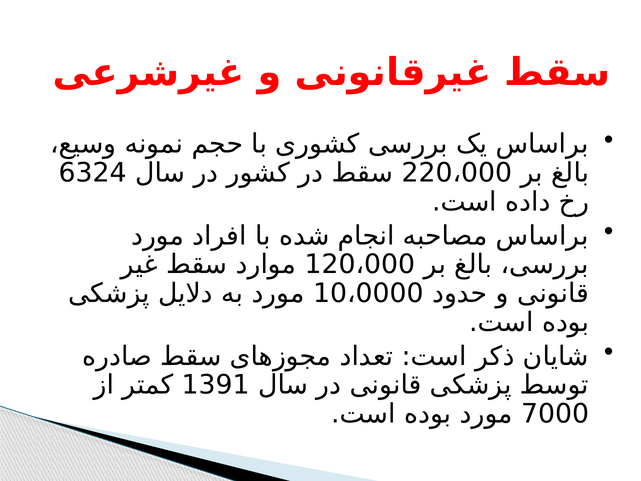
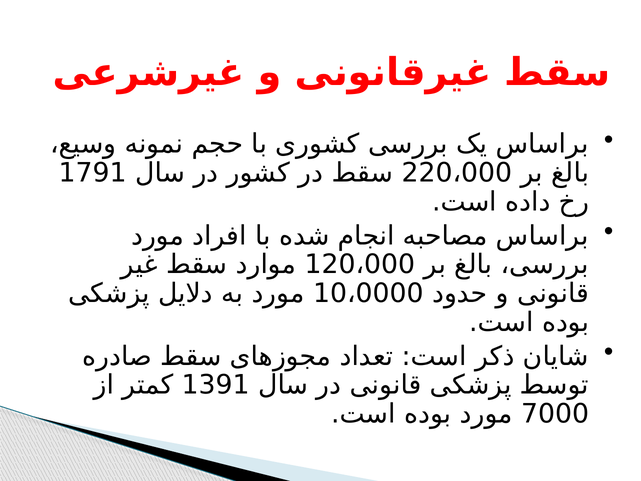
6324: 6324 -> 1791
